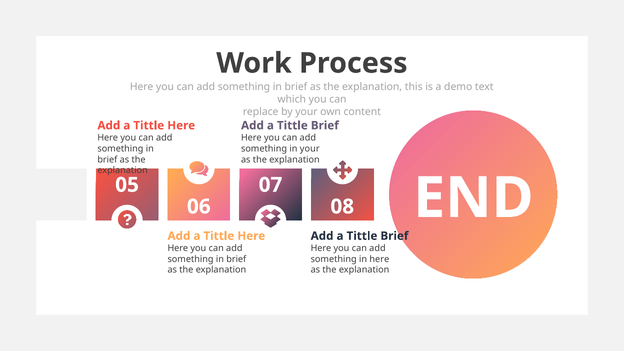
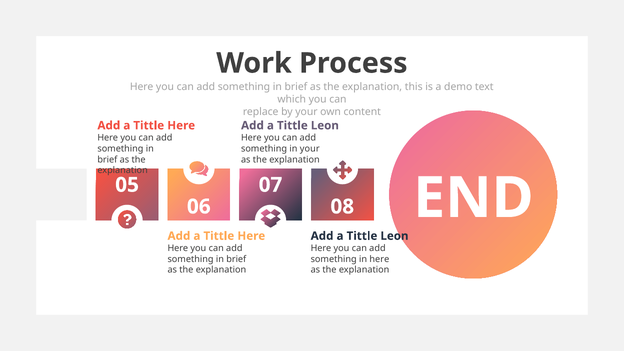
Brief at (325, 126): Brief -> Leon
Brief at (394, 236): Brief -> Leon
